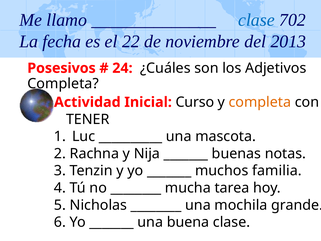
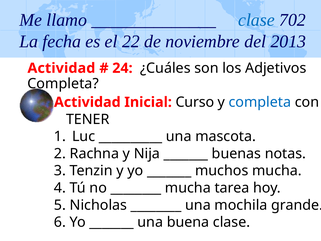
Posesivos at (61, 68): Posesivos -> Actividad
completa at (260, 102) colour: orange -> blue
muchos familia: familia -> mucha
